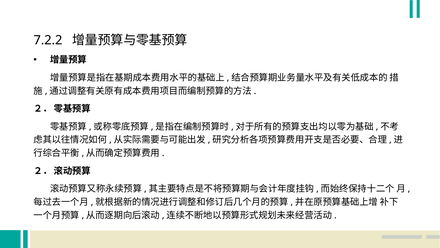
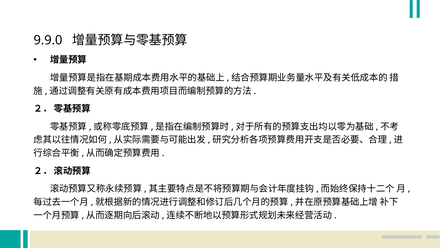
7.2.2: 7.2.2 -> 9.9.0
